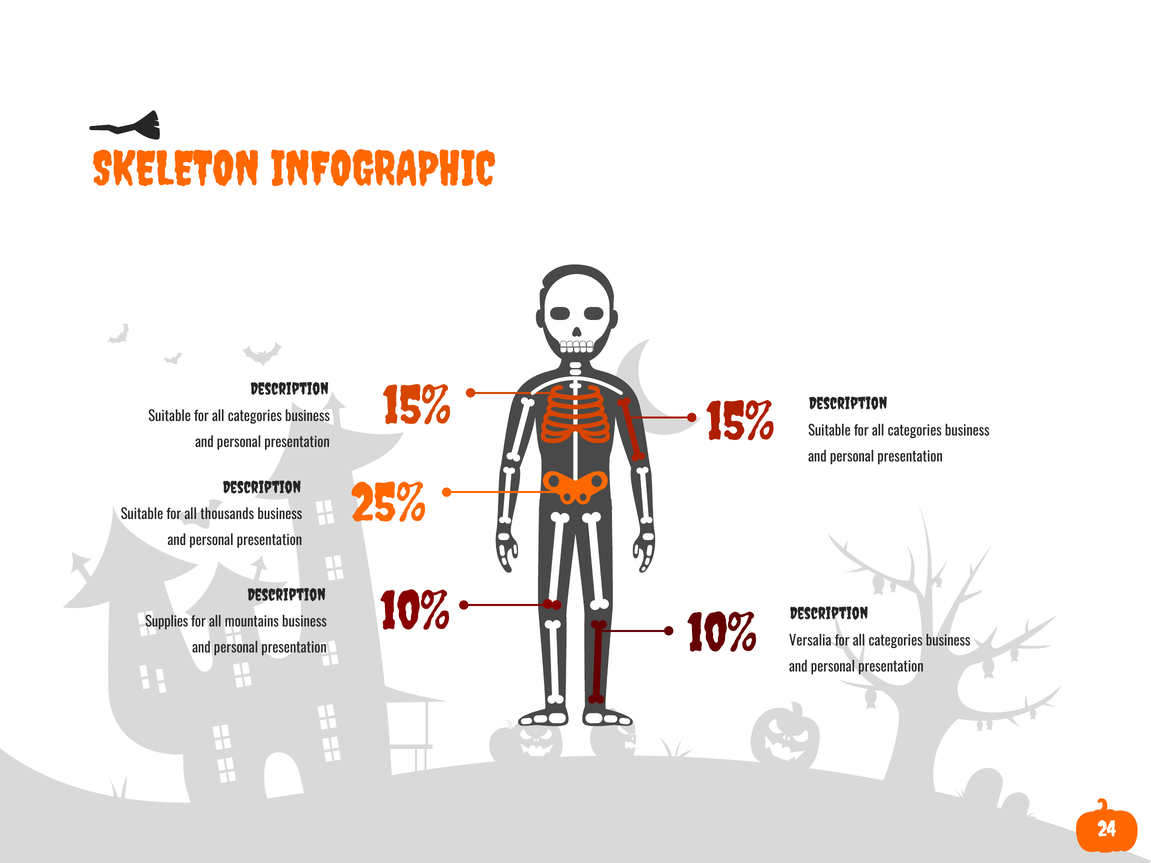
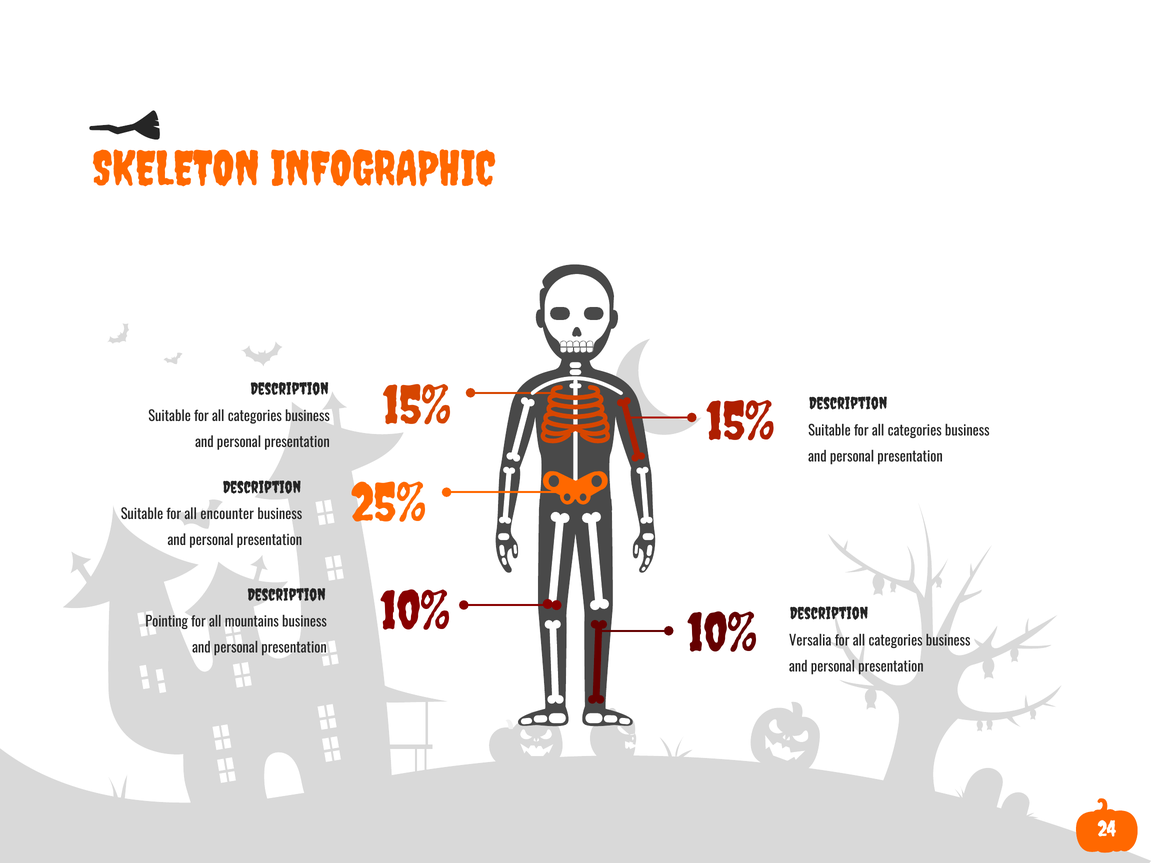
thousands: thousands -> encounter
Supplies: Supplies -> Pointing
